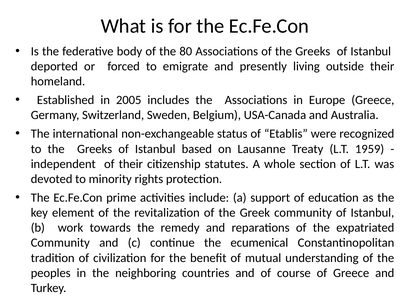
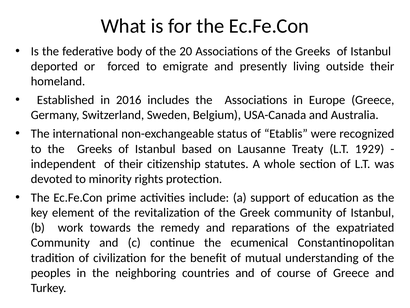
80: 80 -> 20
2005: 2005 -> 2016
1959: 1959 -> 1929
